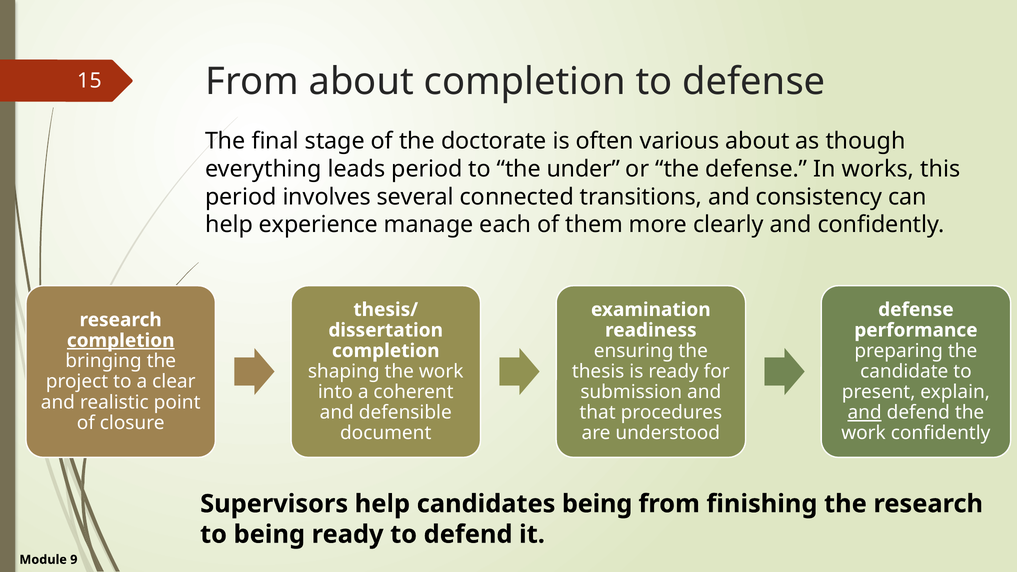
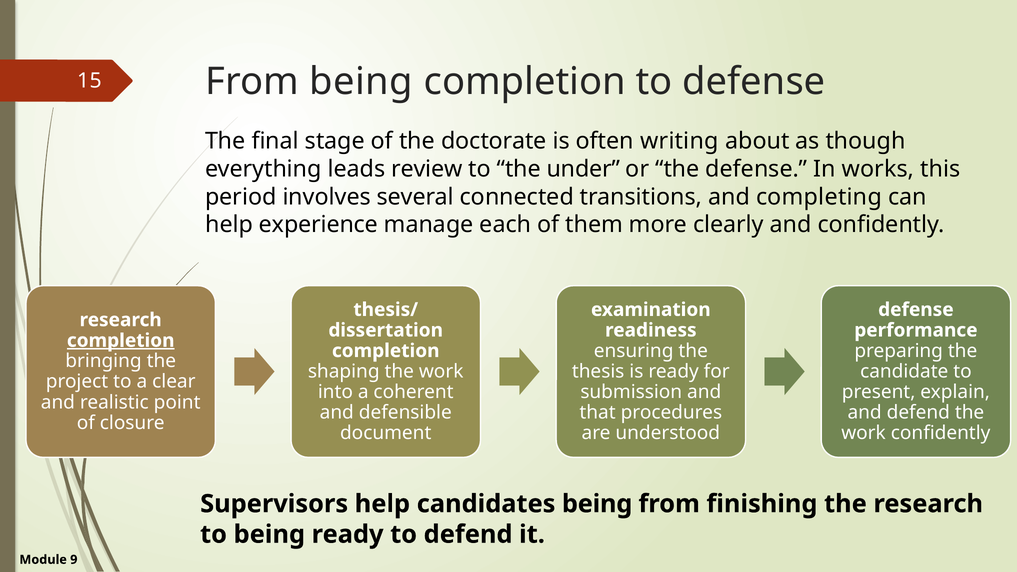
From about: about -> being
various: various -> writing
leads period: period -> review
consistency: consistency -> completing
and at (865, 413) underline: present -> none
